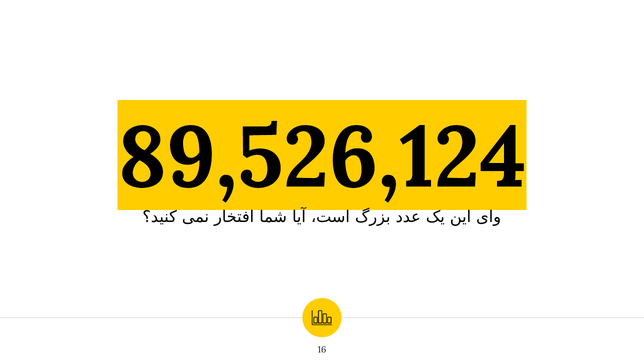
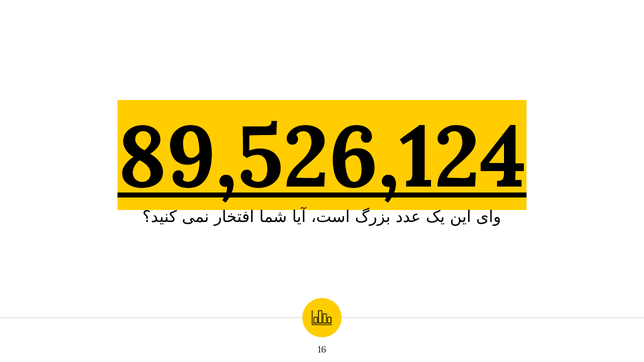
89,526,124 underline: none -> present
